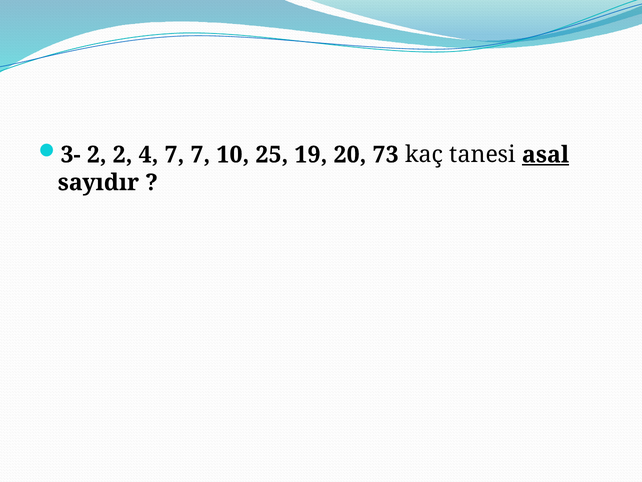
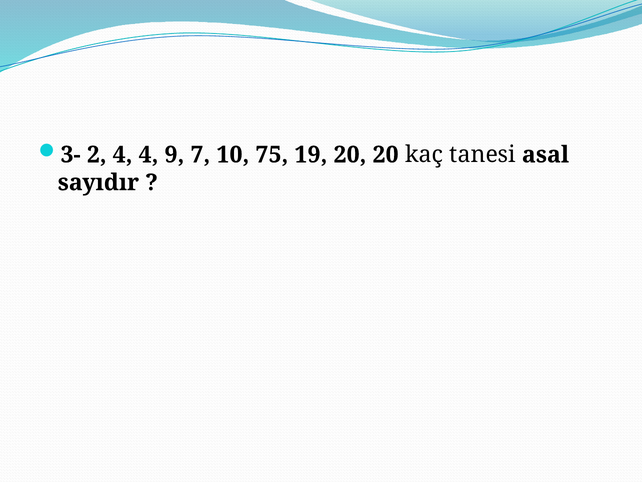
2 2: 2 -> 4
4 7: 7 -> 9
25: 25 -> 75
20 73: 73 -> 20
asal underline: present -> none
